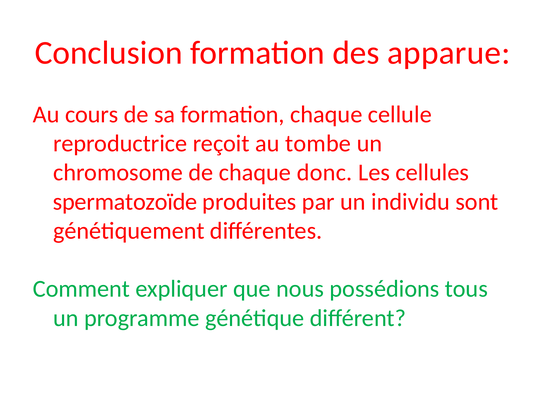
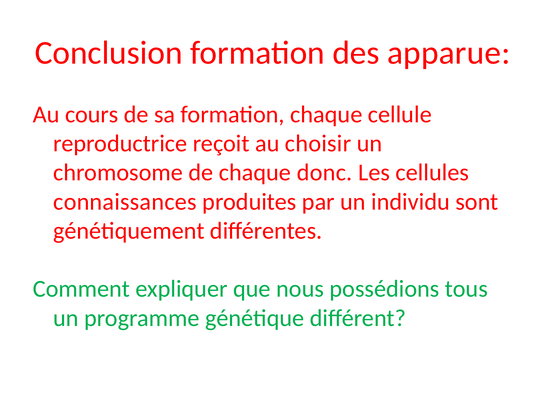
tombe: tombe -> choisir
spermatozoïde: spermatozoïde -> connaissances
